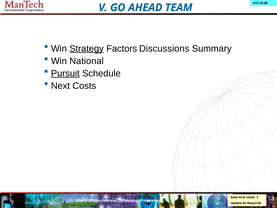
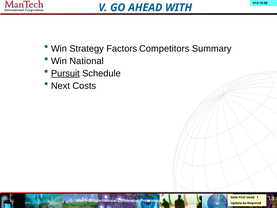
TEAM: TEAM -> WITH
Strategy underline: present -> none
Discussions: Discussions -> Competitors
